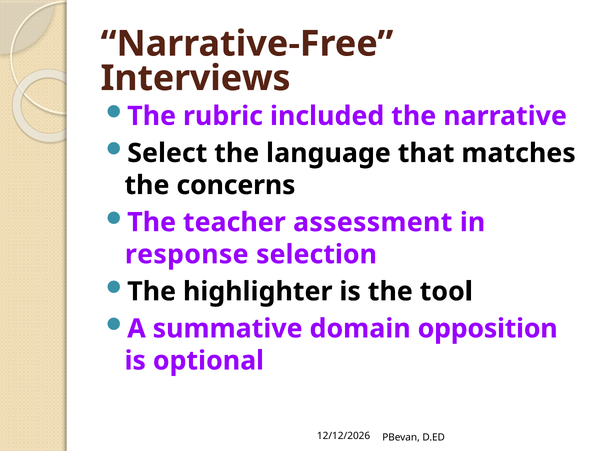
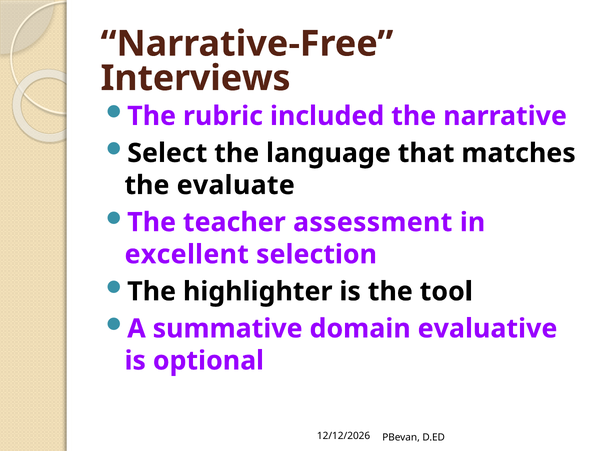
concerns: concerns -> evaluate
response: response -> excellent
opposition: opposition -> evaluative
